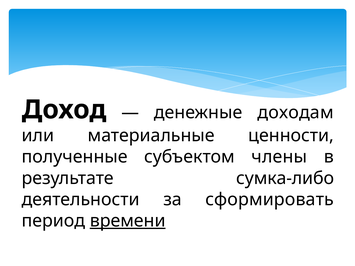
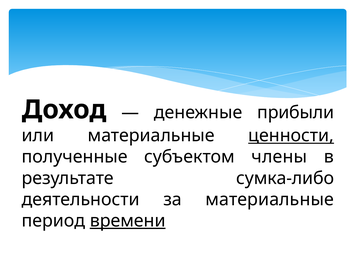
доходам: доходам -> прибыли
ценности underline: none -> present
за сформировать: сформировать -> материальные
